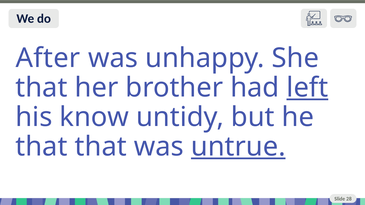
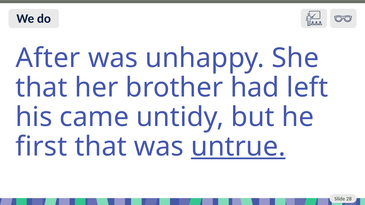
left underline: present -> none
know: know -> came
that at (41, 147): that -> first
